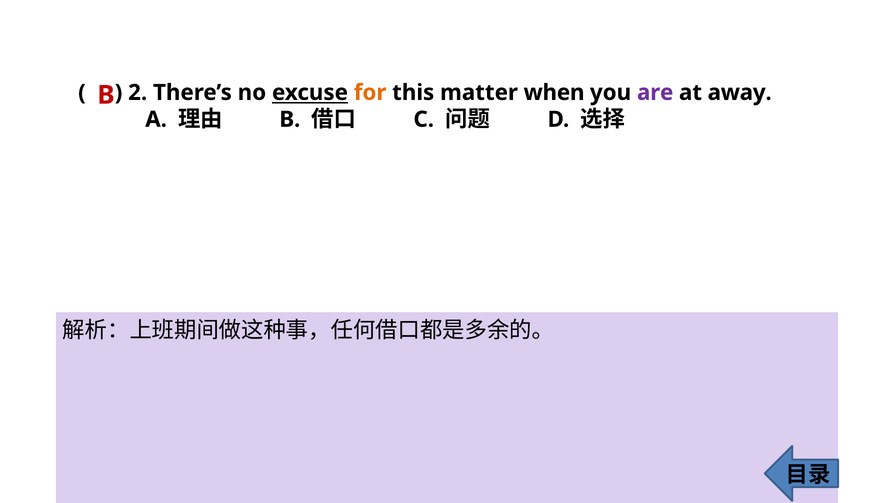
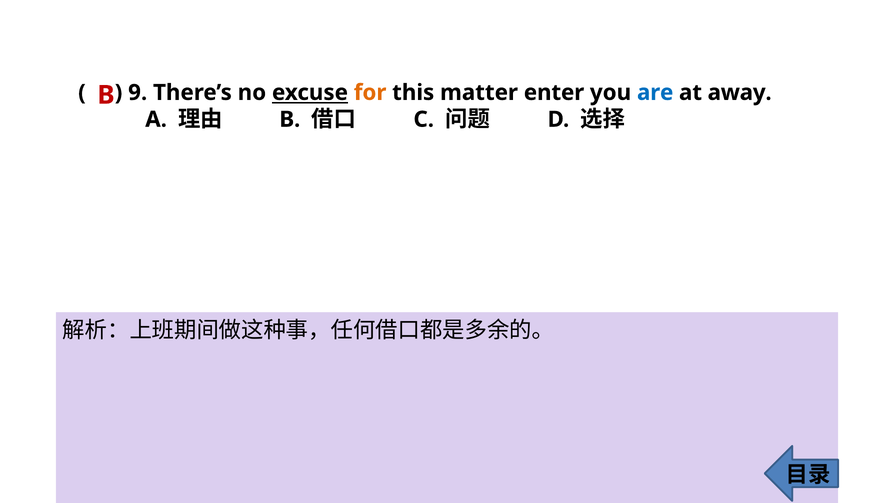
2: 2 -> 9
when: when -> enter
are colour: purple -> blue
